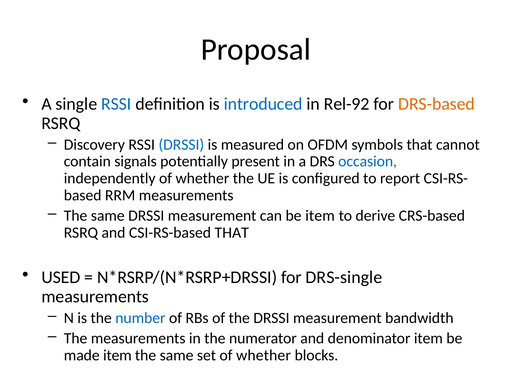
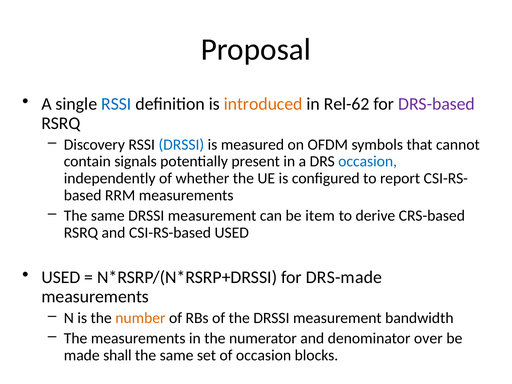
introduced colour: blue -> orange
Rel-92: Rel-92 -> Rel-62
DRS-based colour: orange -> purple
CSI-RS-based THAT: THAT -> USED
DRS-single: DRS-single -> DRS-made
number colour: blue -> orange
denominator item: item -> over
made item: item -> shall
set of whether: whether -> occasion
